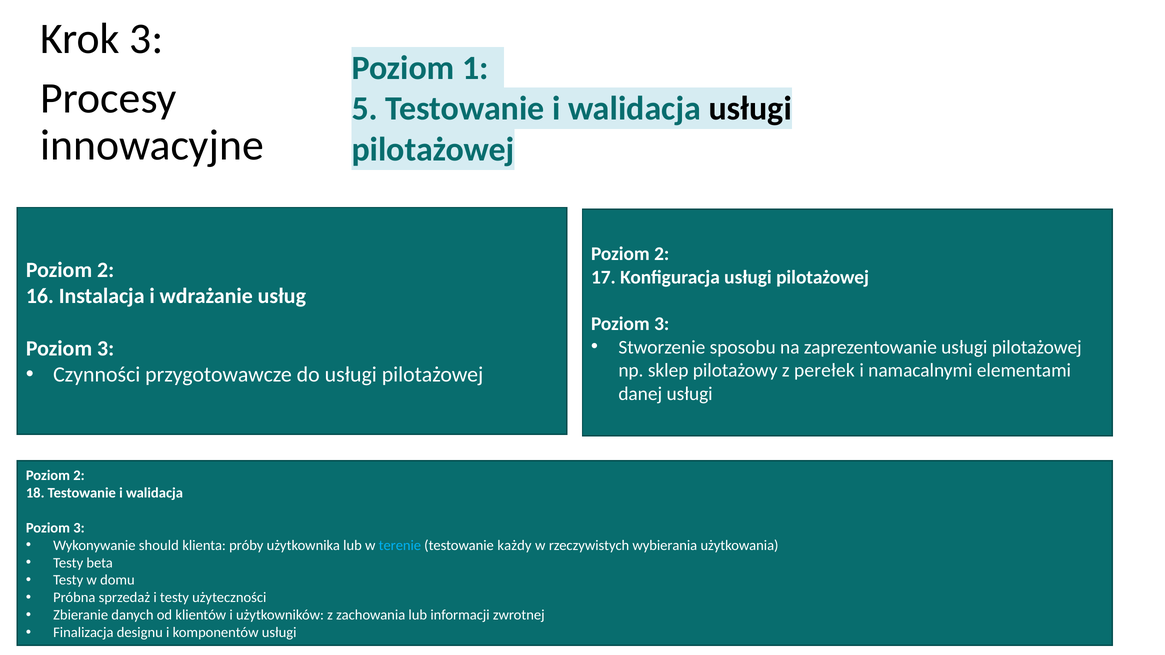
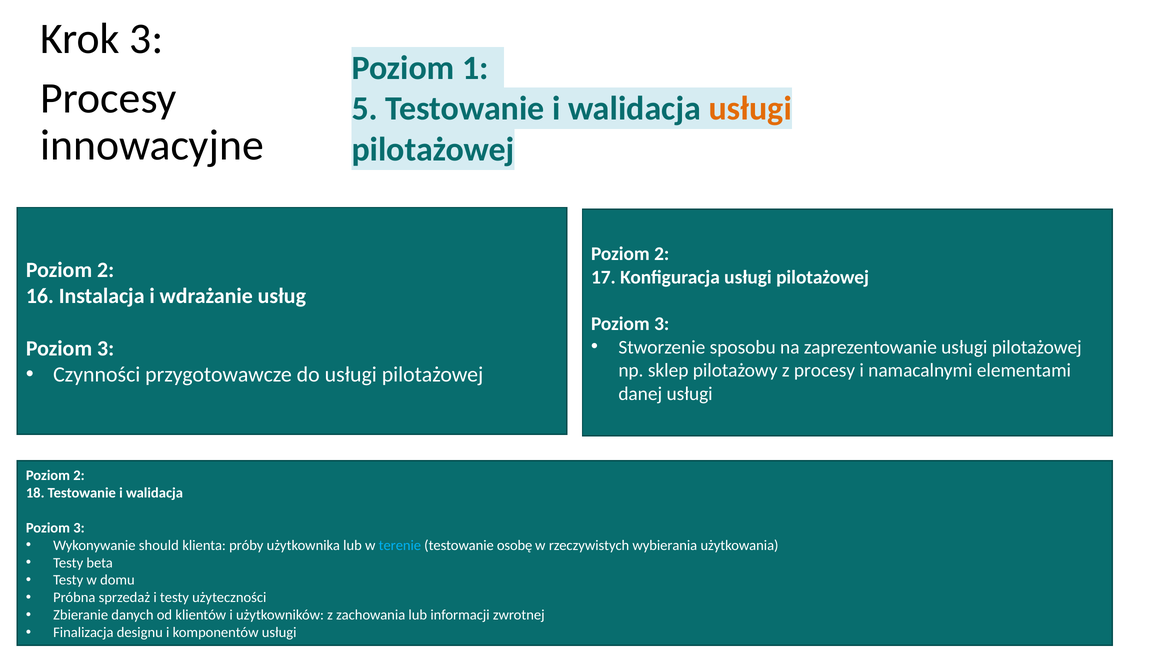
usługi at (750, 109) colour: black -> orange
z perełek: perełek -> procesy
każdy: każdy -> osobę
